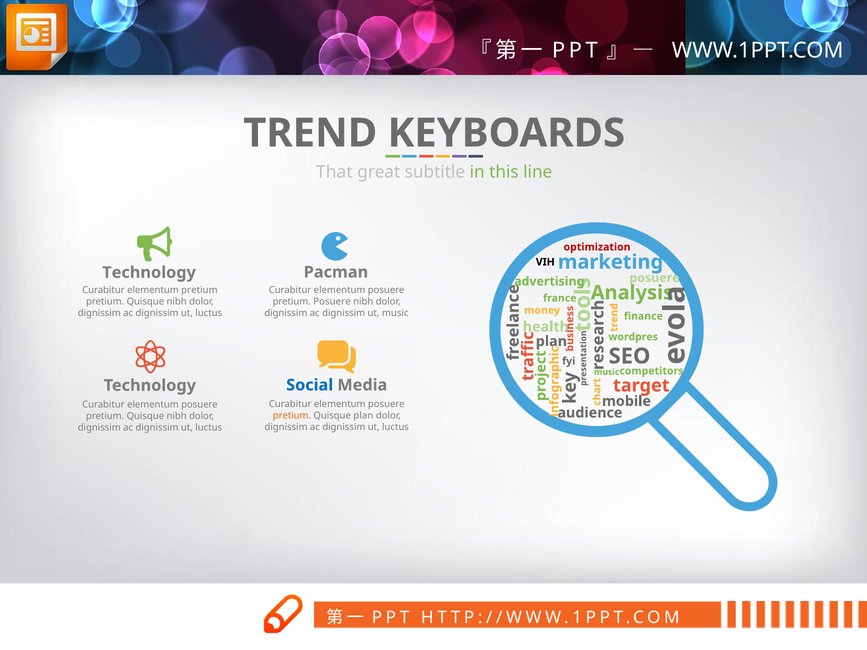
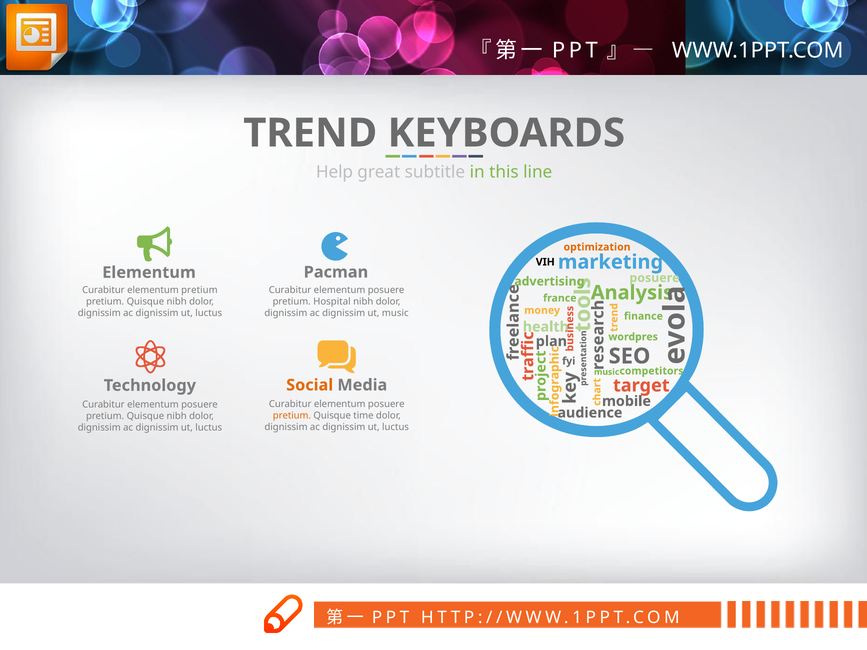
That: That -> Help
optimization colour: red -> orange
Technology at (149, 273): Technology -> Elementum
pretium Posuere: Posuere -> Hospital
Social colour: blue -> orange
Quisque plan: plan -> time
